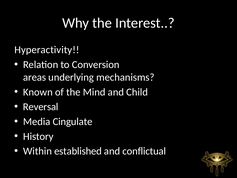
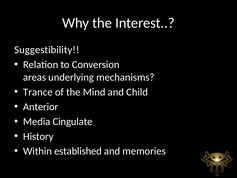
Hyperactivity: Hyperactivity -> Suggestibility
Known: Known -> Trance
Reversal: Reversal -> Anterior
conflictual: conflictual -> memories
